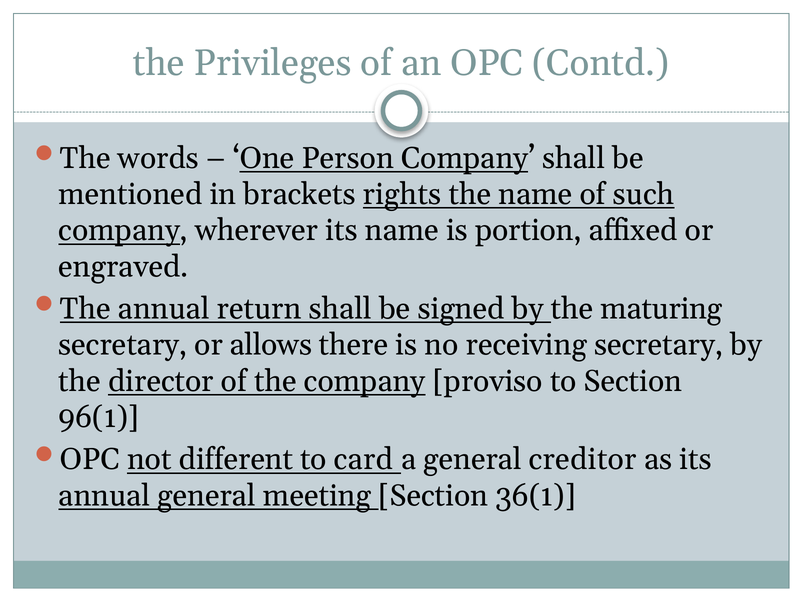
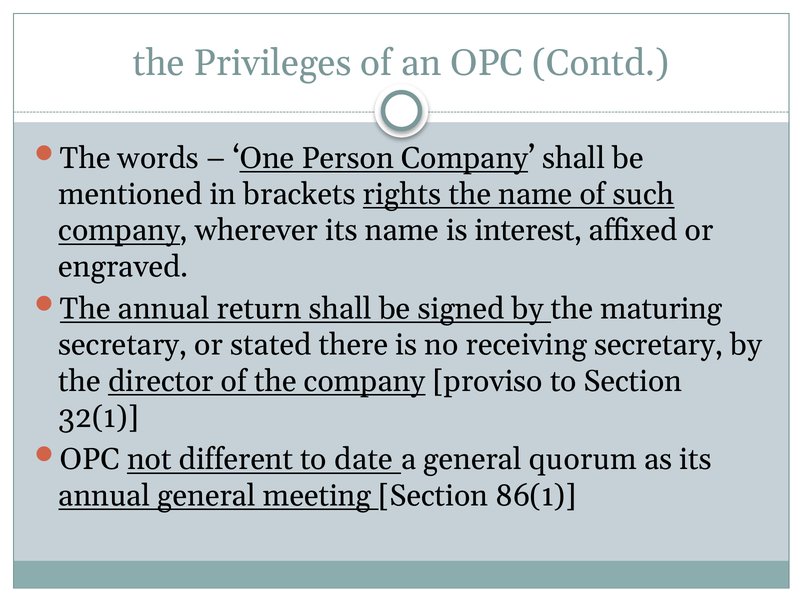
portion: portion -> interest
allows: allows -> stated
96(1: 96(1 -> 32(1
card: card -> date
creditor: creditor -> quorum
36(1: 36(1 -> 86(1
